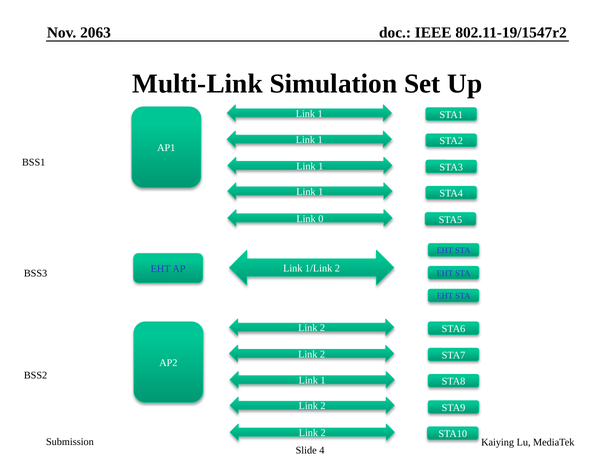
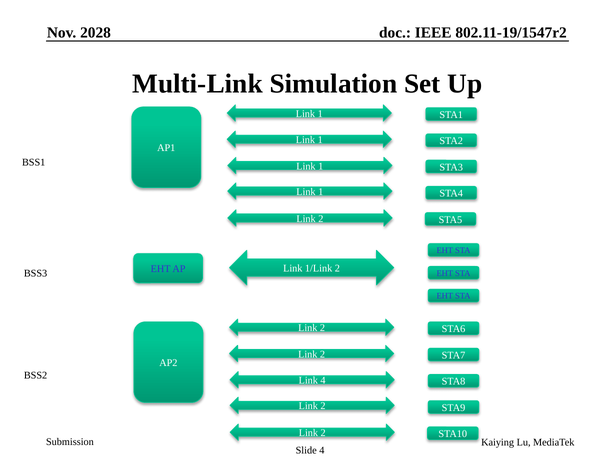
2063: 2063 -> 2028
0 at (321, 219): 0 -> 2
1 at (323, 381): 1 -> 4
